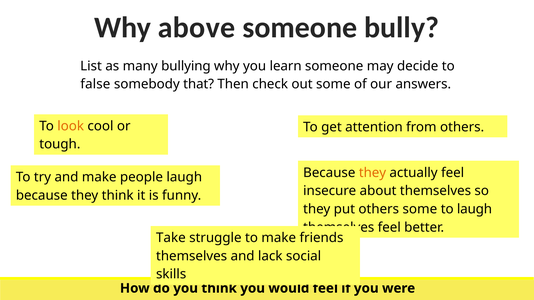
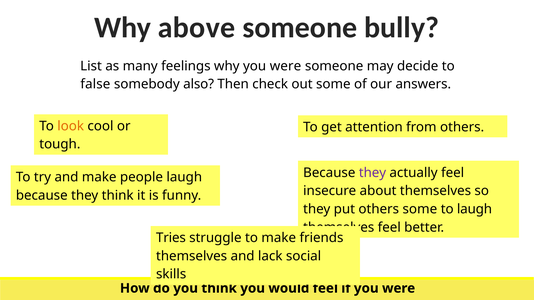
bullying: bullying -> feelings
why you learn: learn -> were
that: that -> also
they at (372, 173) colour: orange -> purple
Take: Take -> Tries
